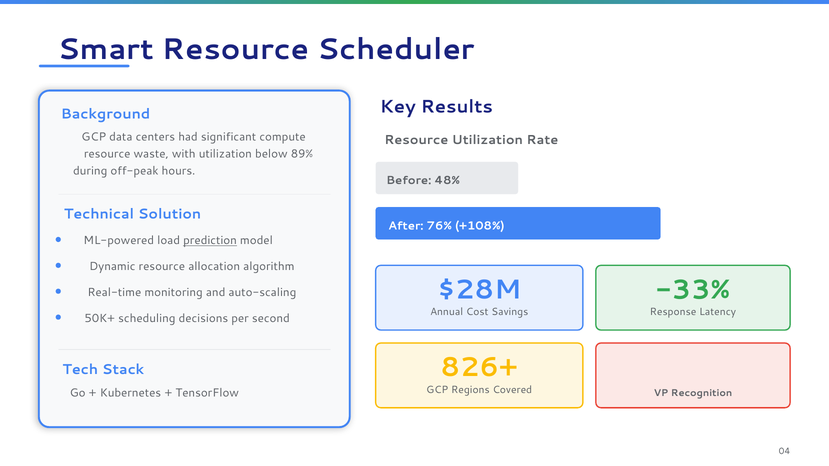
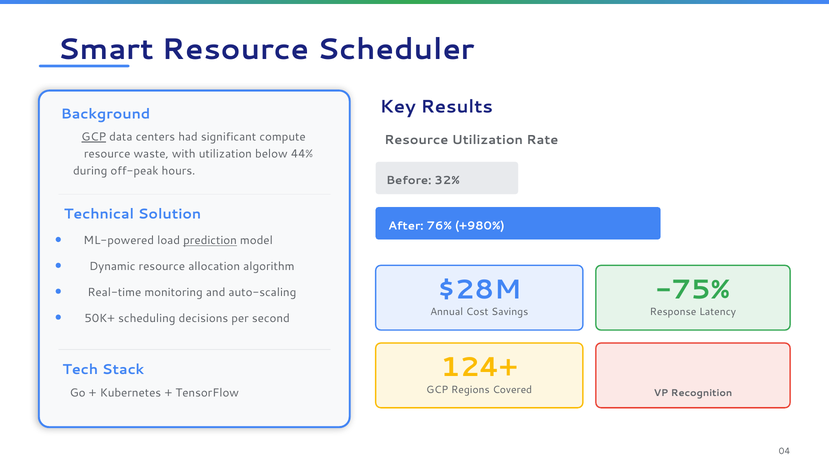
GCP at (94, 137) underline: none -> present
89%: 89% -> 44%
48%: 48% -> 32%
+108%: +108% -> +980%
-33%: -33% -> -75%
826+: 826+ -> 124+
